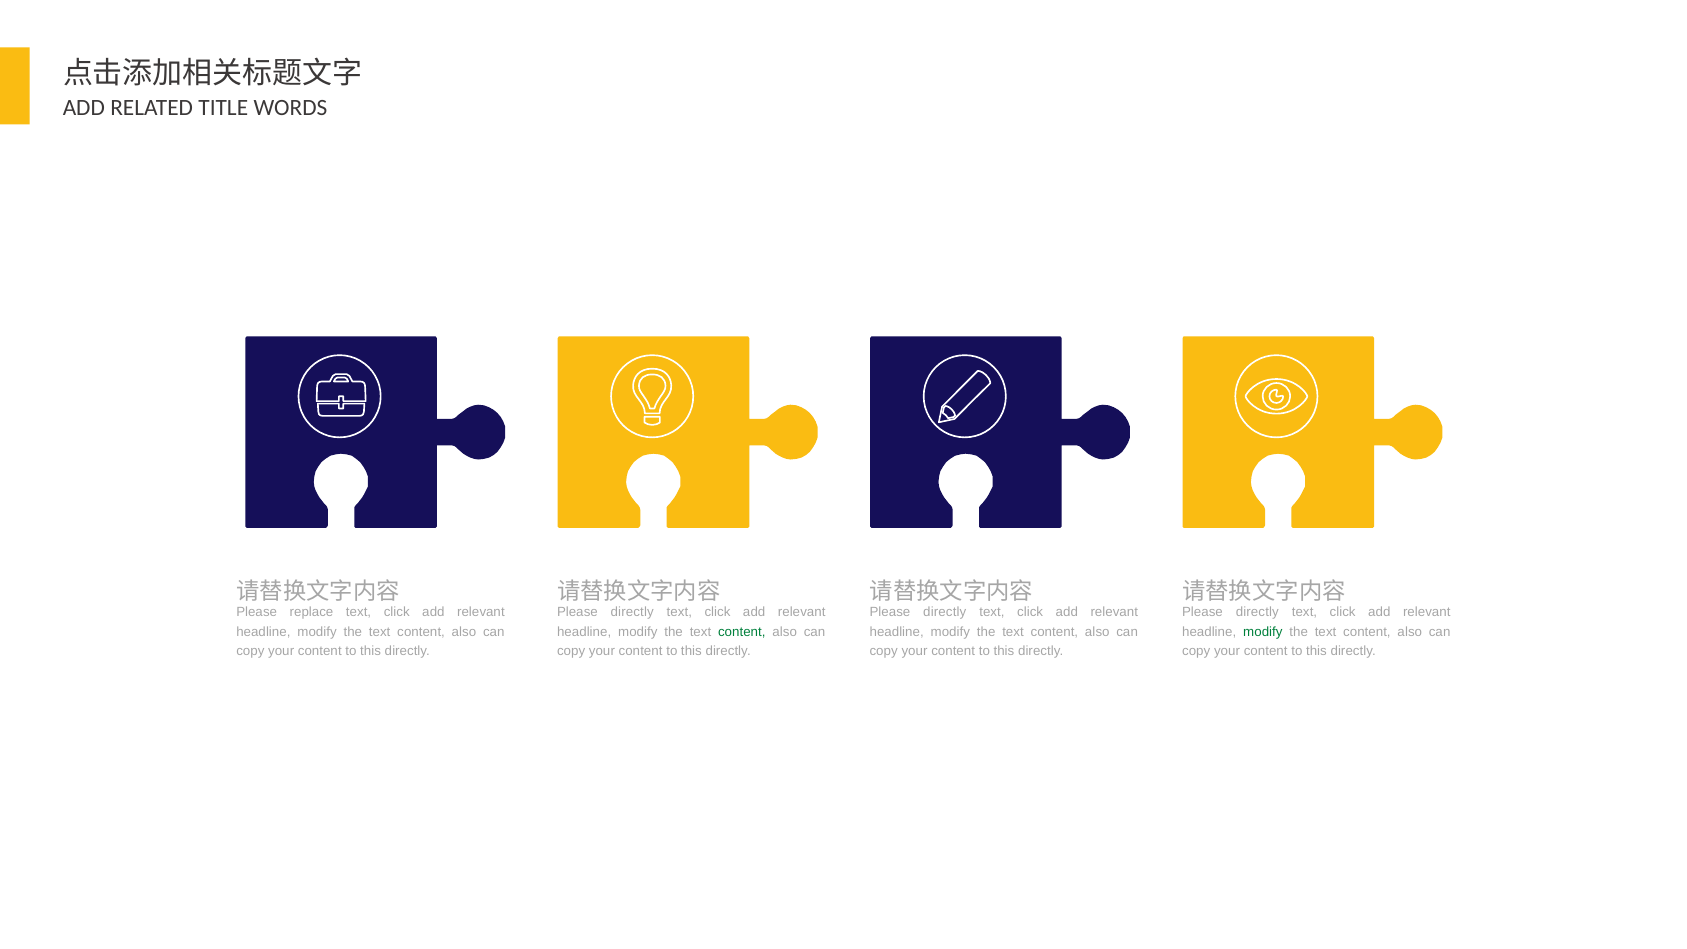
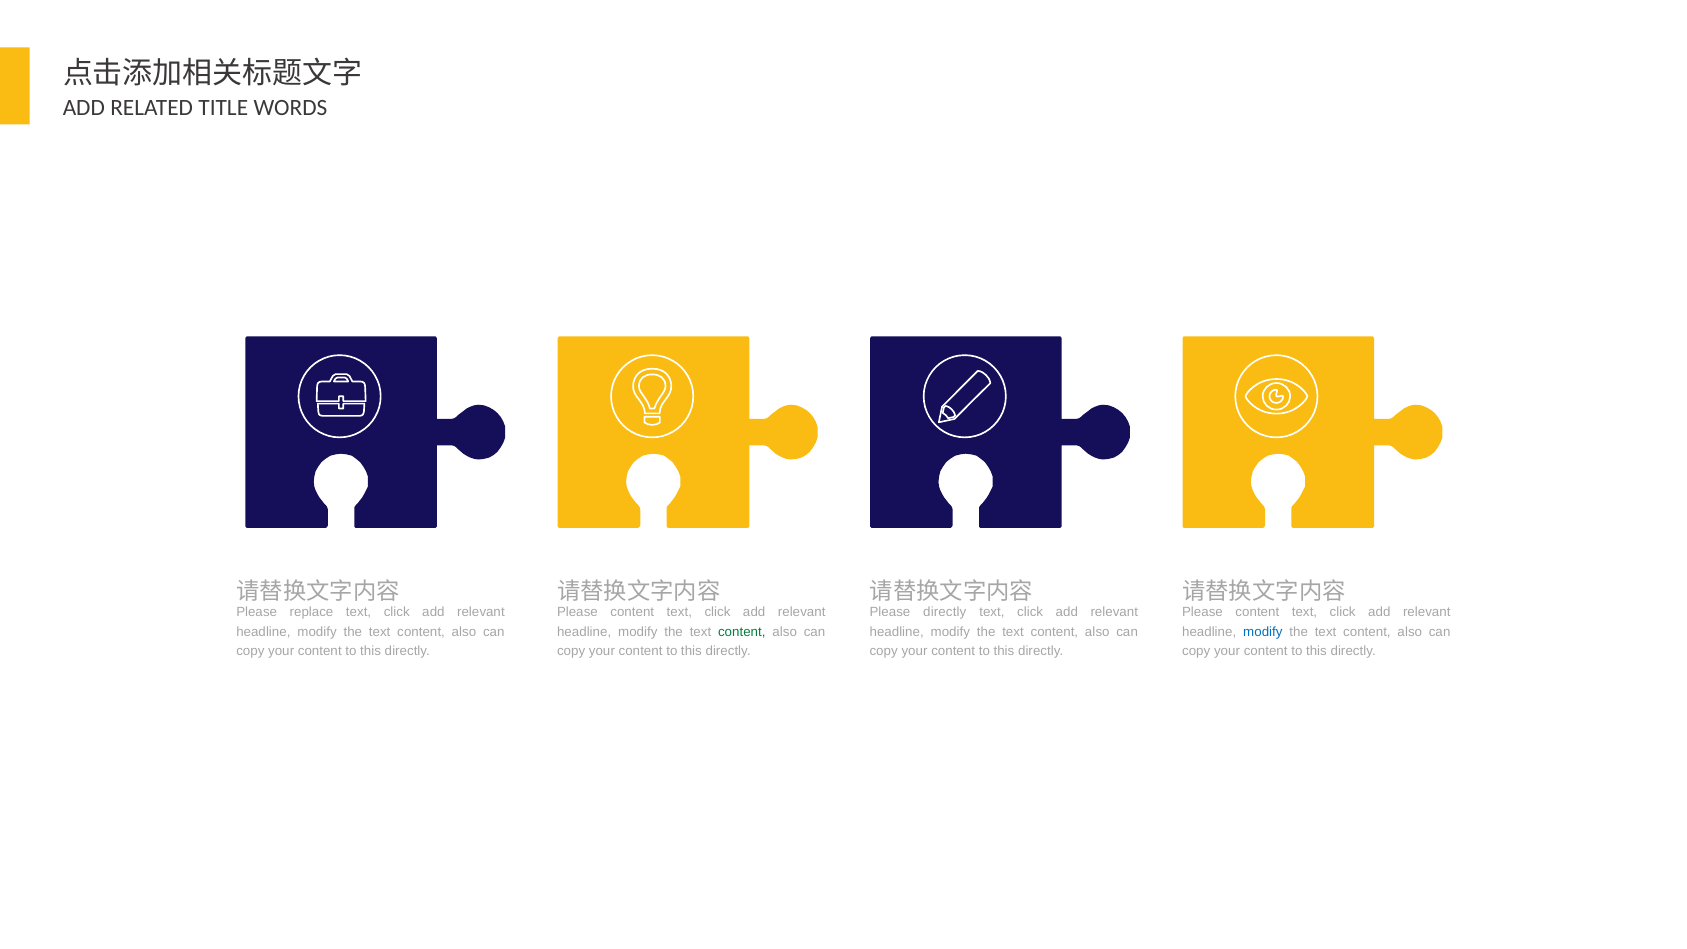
directly at (632, 613): directly -> content
directly at (1257, 613): directly -> content
modify at (1263, 632) colour: green -> blue
